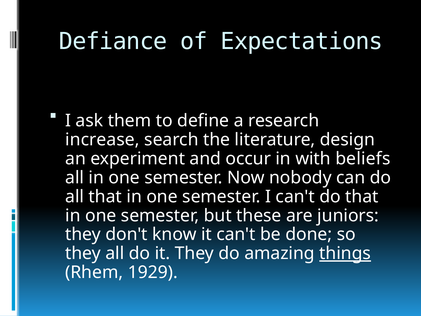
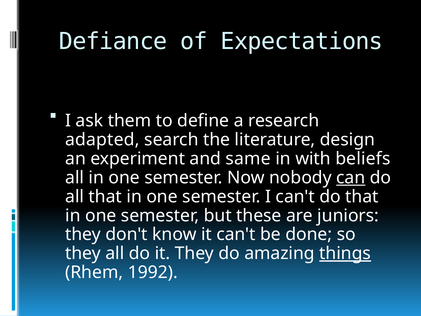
increase: increase -> adapted
occur: occur -> same
can underline: none -> present
1929: 1929 -> 1992
